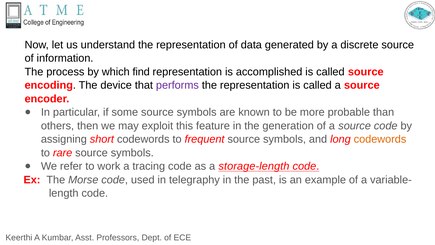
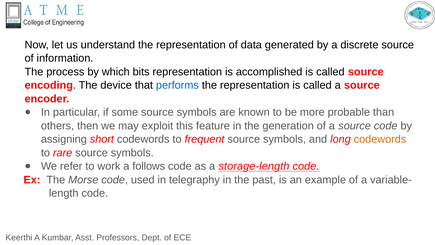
find: find -> bits
performs colour: purple -> blue
tracing: tracing -> follows
